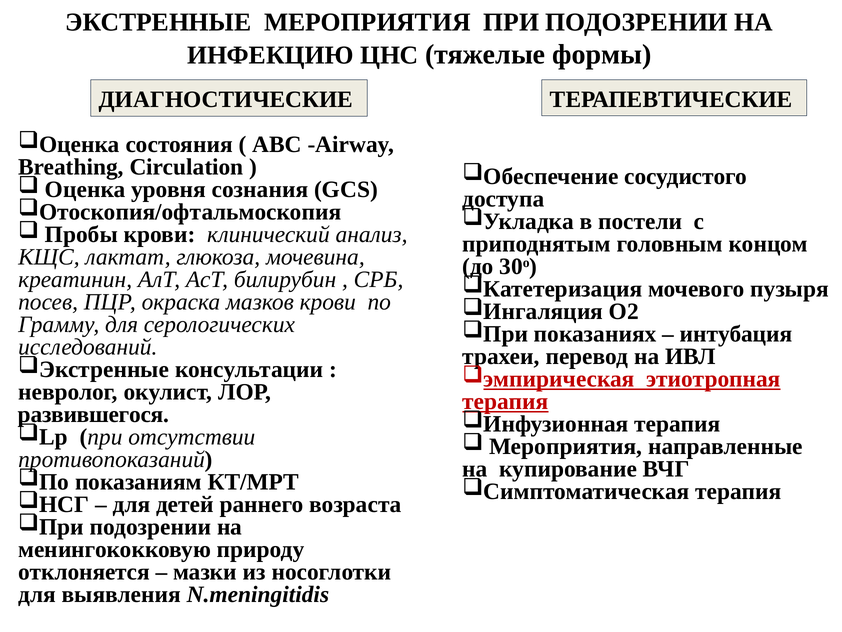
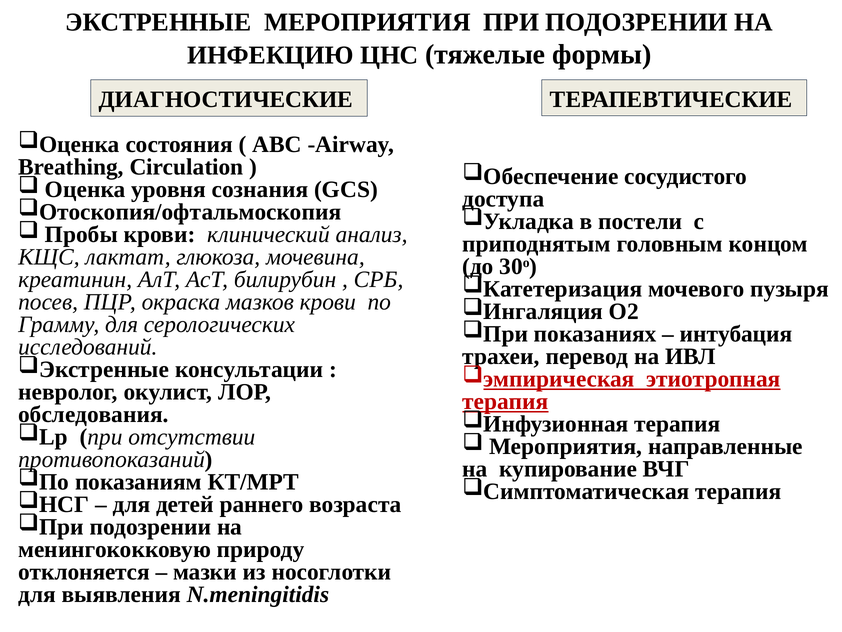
развившегося: развившегося -> обследования
